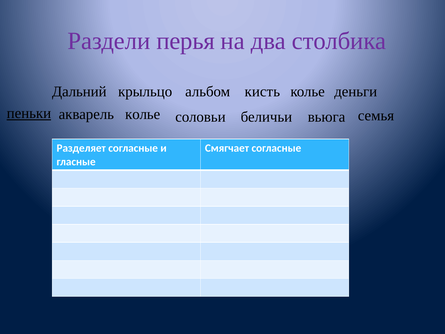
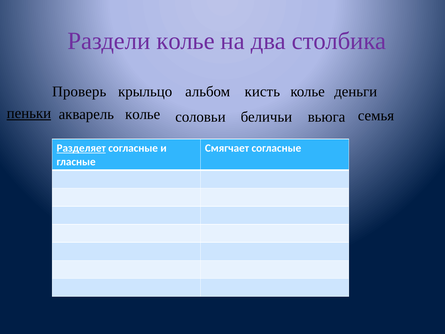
Раздели перья: перья -> колье
Дальний: Дальний -> Проверь
Разделяет underline: none -> present
